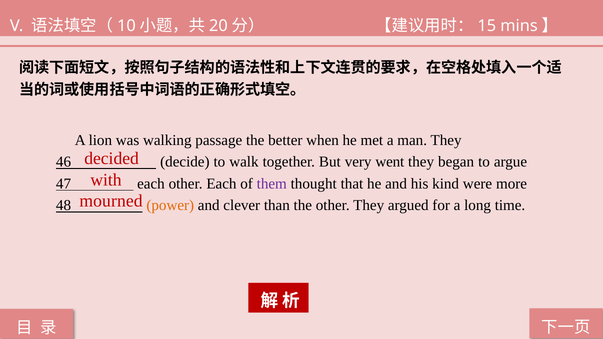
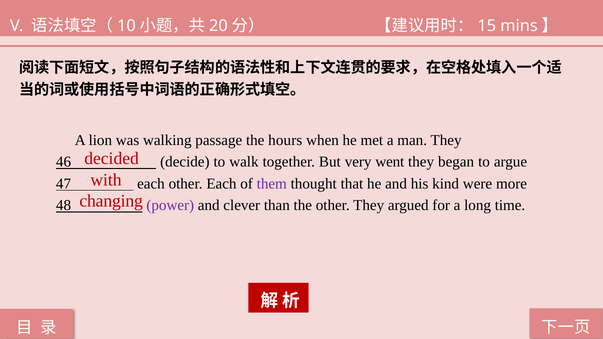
better: better -> hours
mourned: mourned -> changing
power colour: orange -> purple
